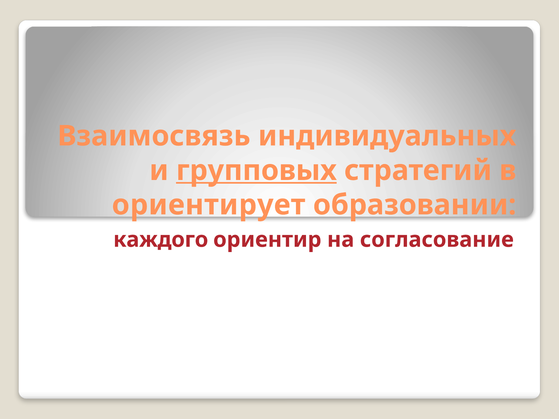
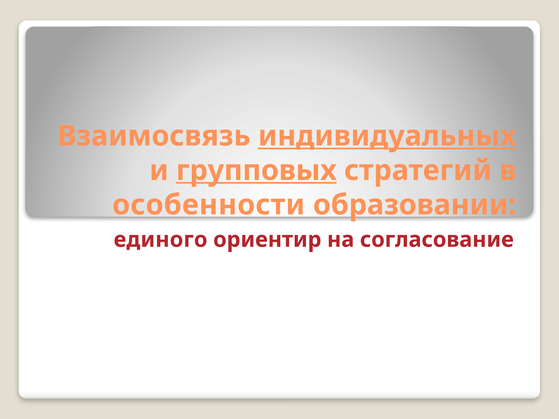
индивидуальных underline: none -> present
ориентирует: ориентирует -> особенности
каждого: каждого -> единого
